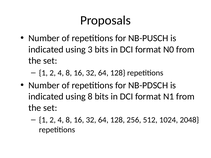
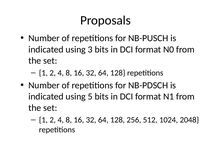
using 8: 8 -> 5
